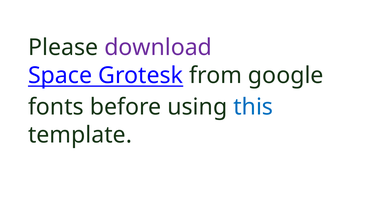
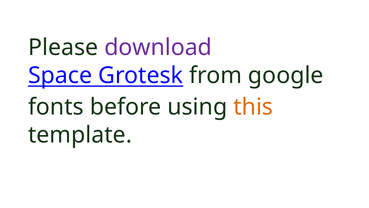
this colour: blue -> orange
